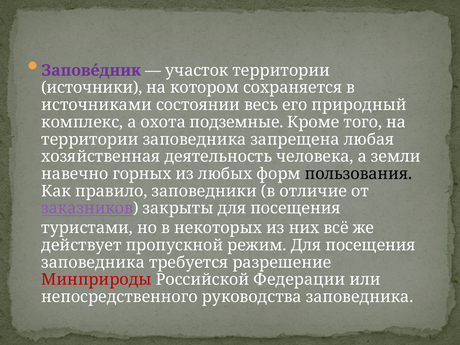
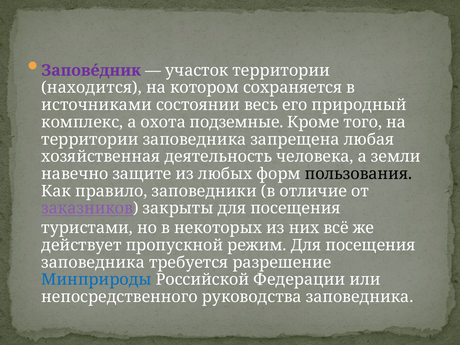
источники: источники -> находится
горных: горных -> защите
Минприроды colour: red -> blue
